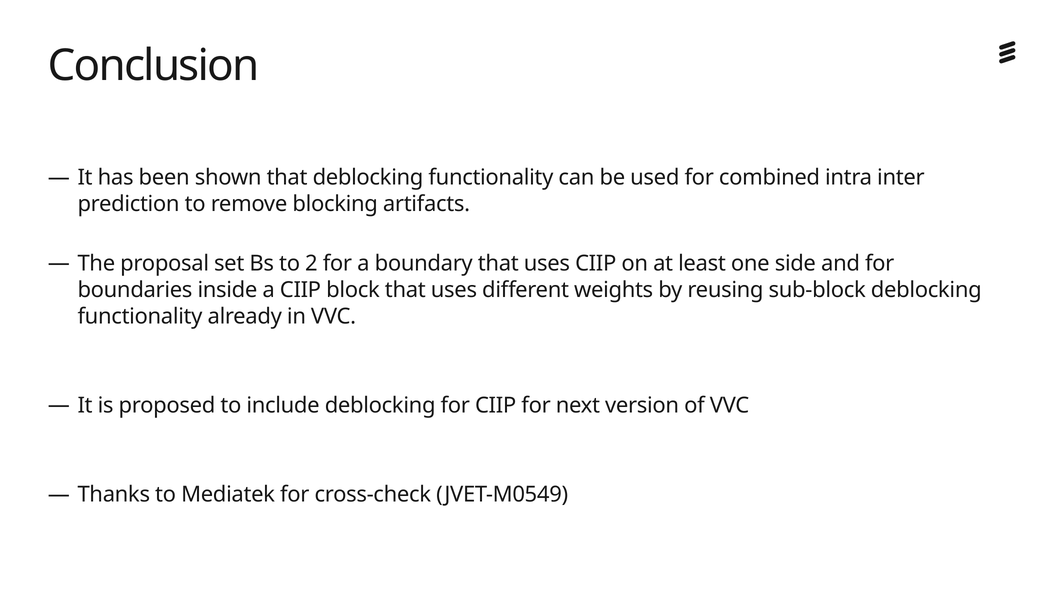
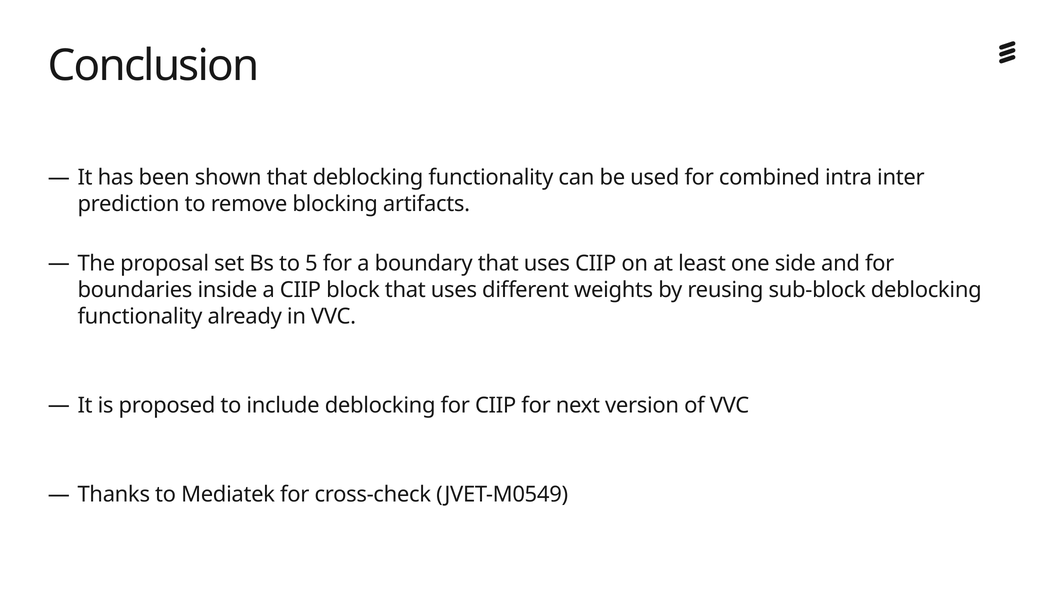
2: 2 -> 5
